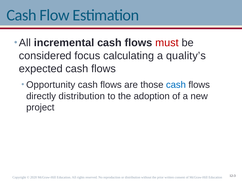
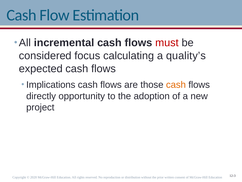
Opportunity: Opportunity -> Implications
cash at (176, 85) colour: blue -> orange
directly distribution: distribution -> opportunity
